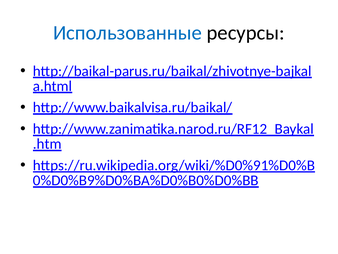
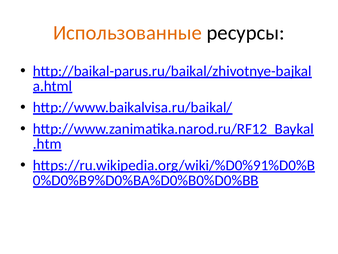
Использованные colour: blue -> orange
